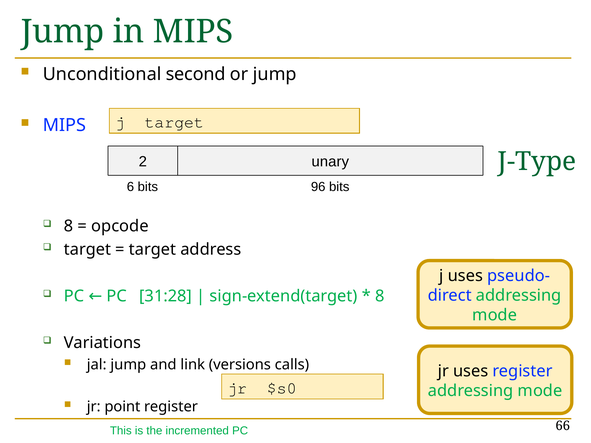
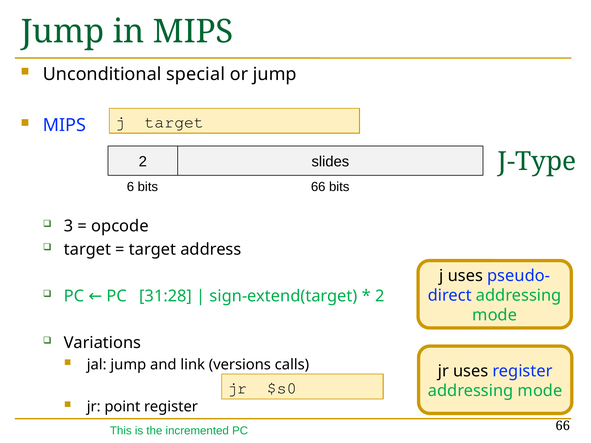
second: second -> special
unary: unary -> slides
bits 96: 96 -> 66
8 at (69, 226): 8 -> 3
8 at (380, 296): 8 -> 2
